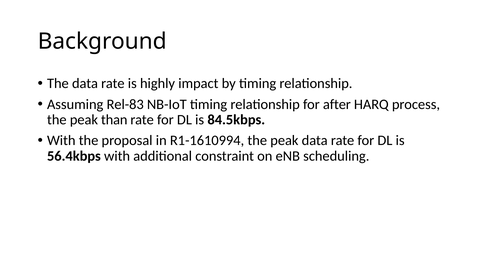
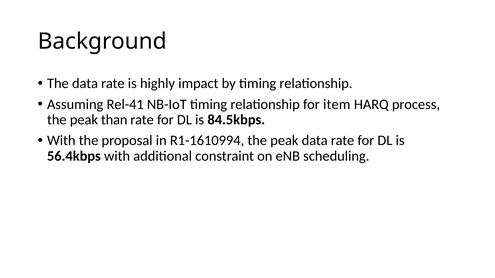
Rel-83: Rel-83 -> Rel-41
after: after -> item
